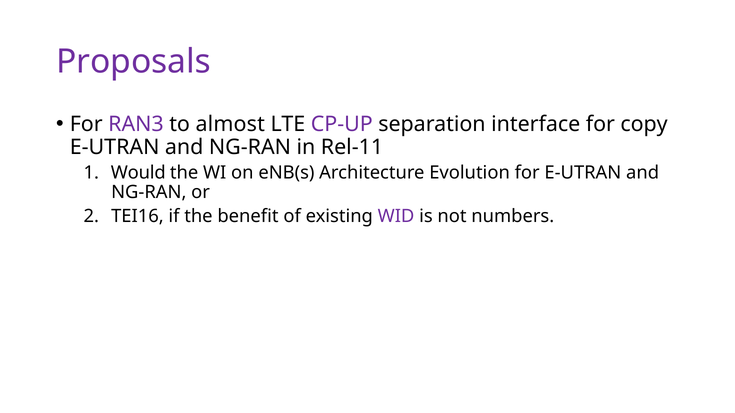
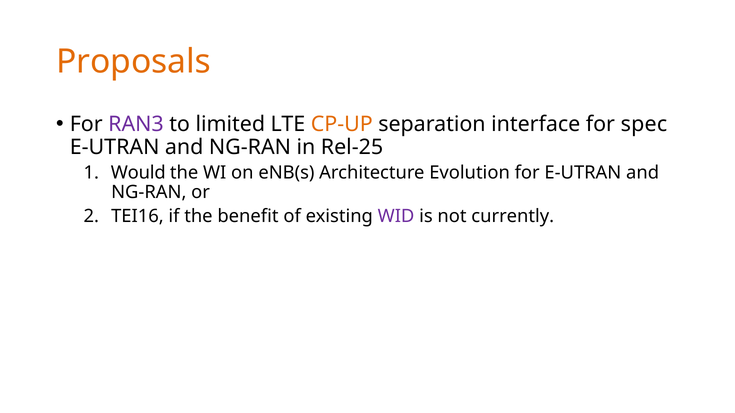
Proposals colour: purple -> orange
almost: almost -> limited
CP-UP colour: purple -> orange
copy: copy -> spec
Rel-11: Rel-11 -> Rel-25
numbers: numbers -> currently
